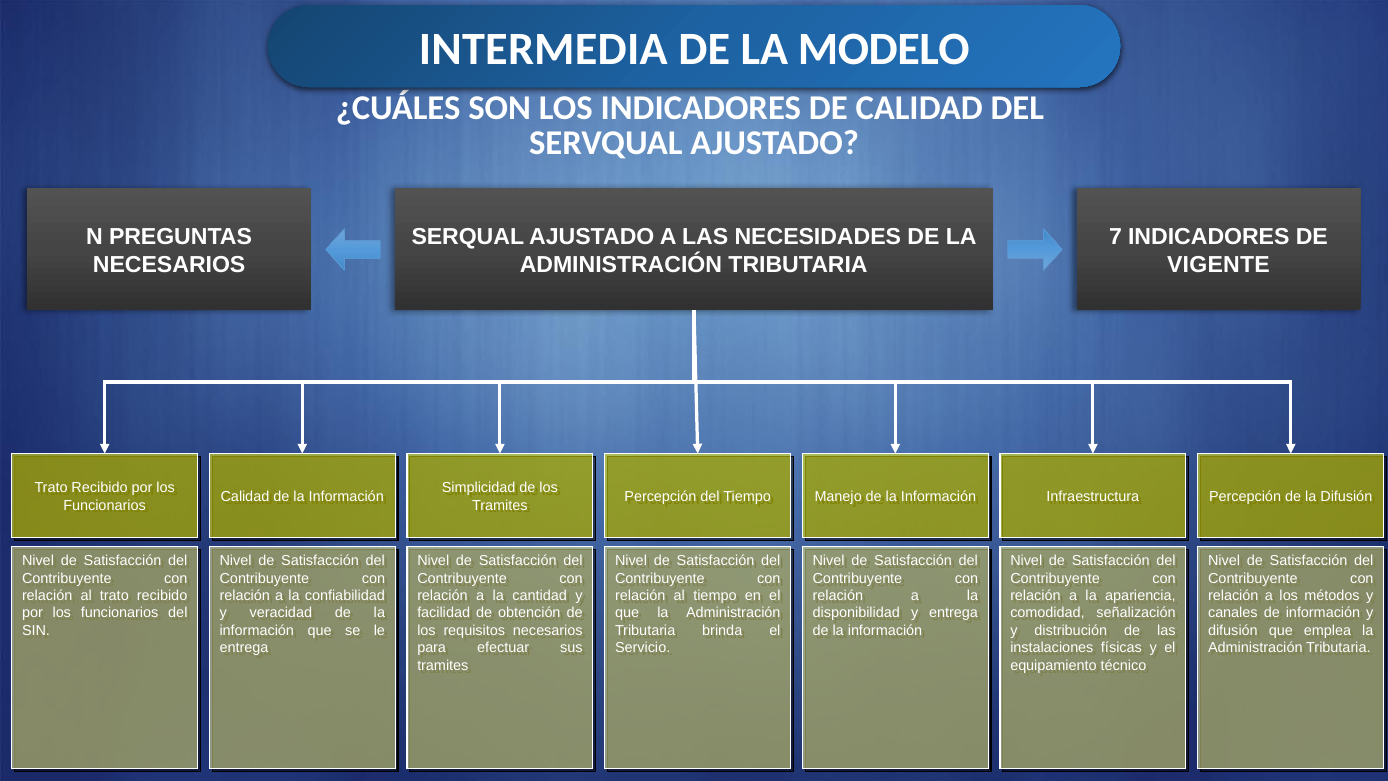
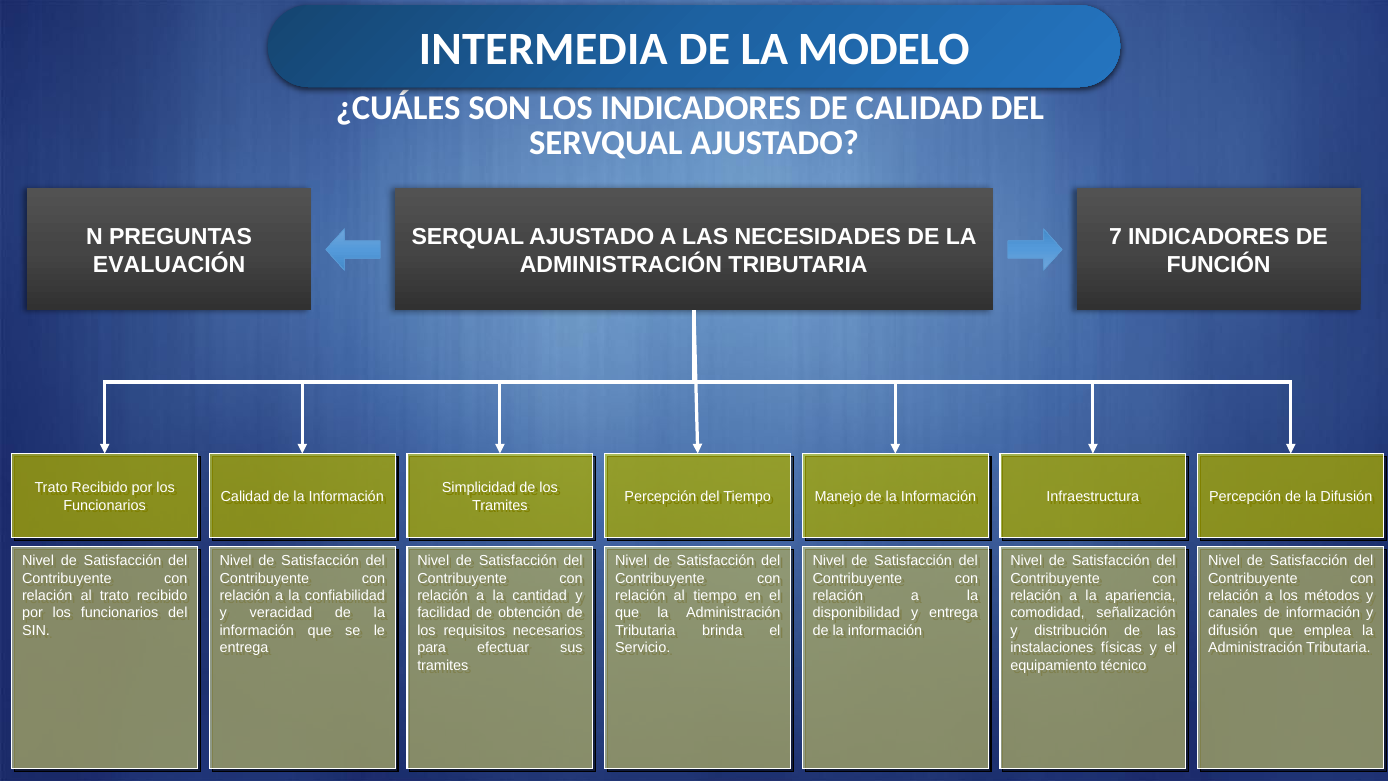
NECESARIOS at (169, 265): NECESARIOS -> EVALUACIÓN
VIGENTE: VIGENTE -> FUNCIÓN
